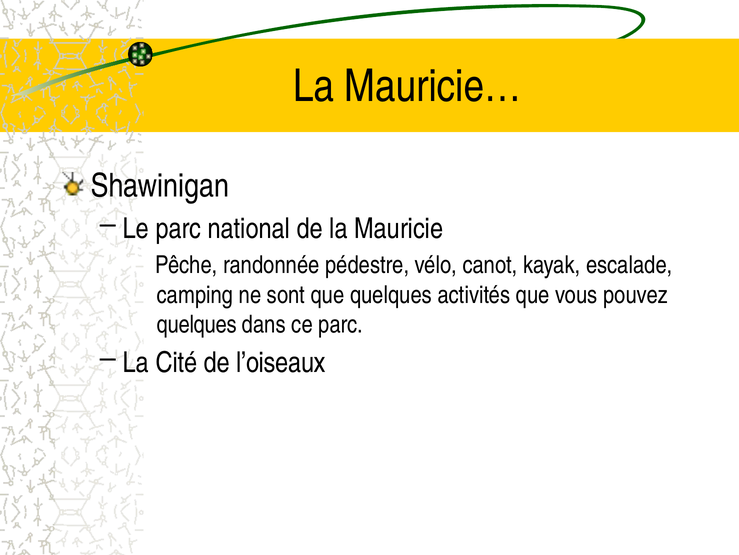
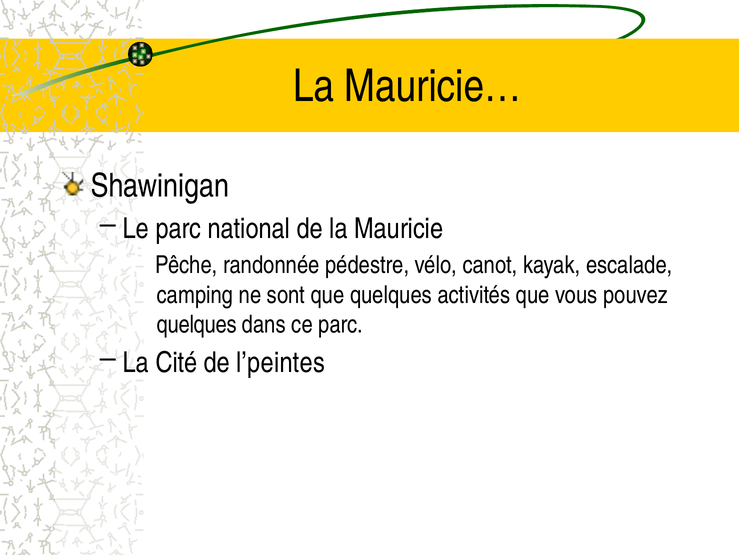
l’oiseaux: l’oiseaux -> l’peintes
